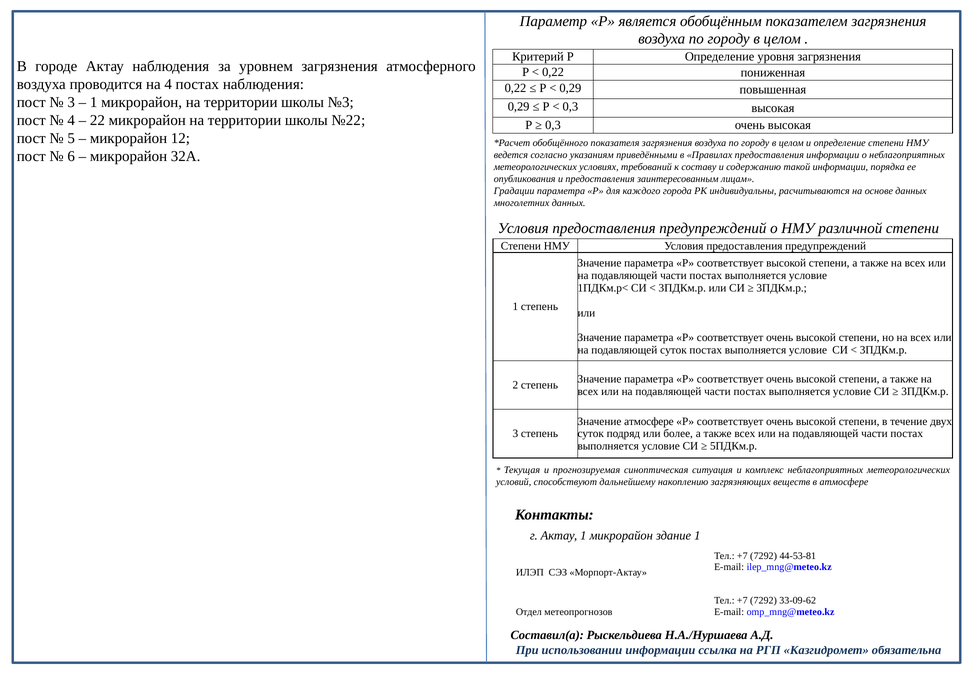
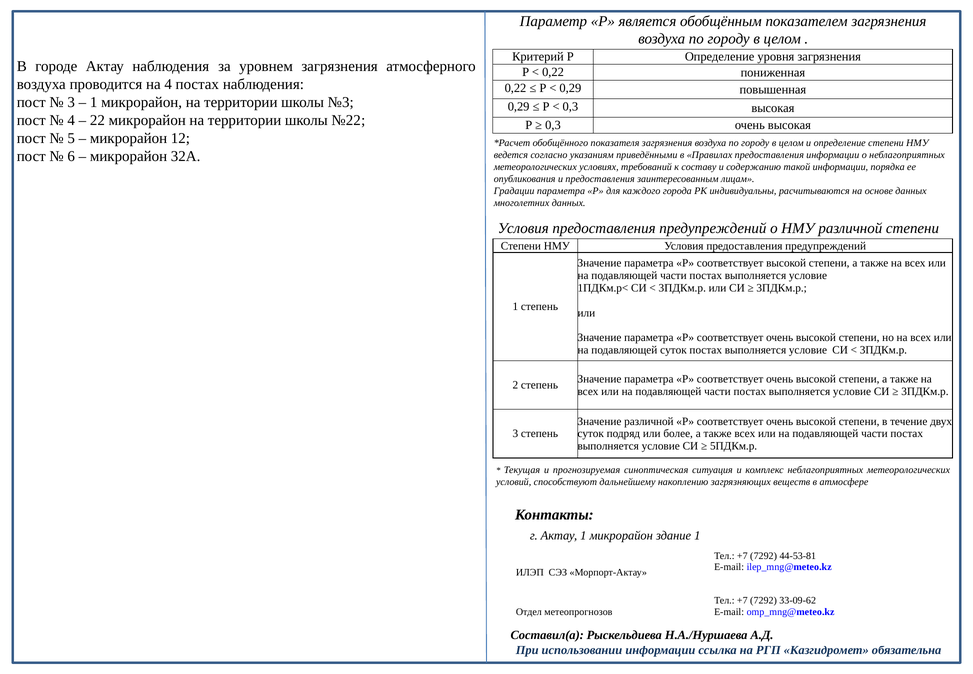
Значение атмосфере: атмосфере -> различной
